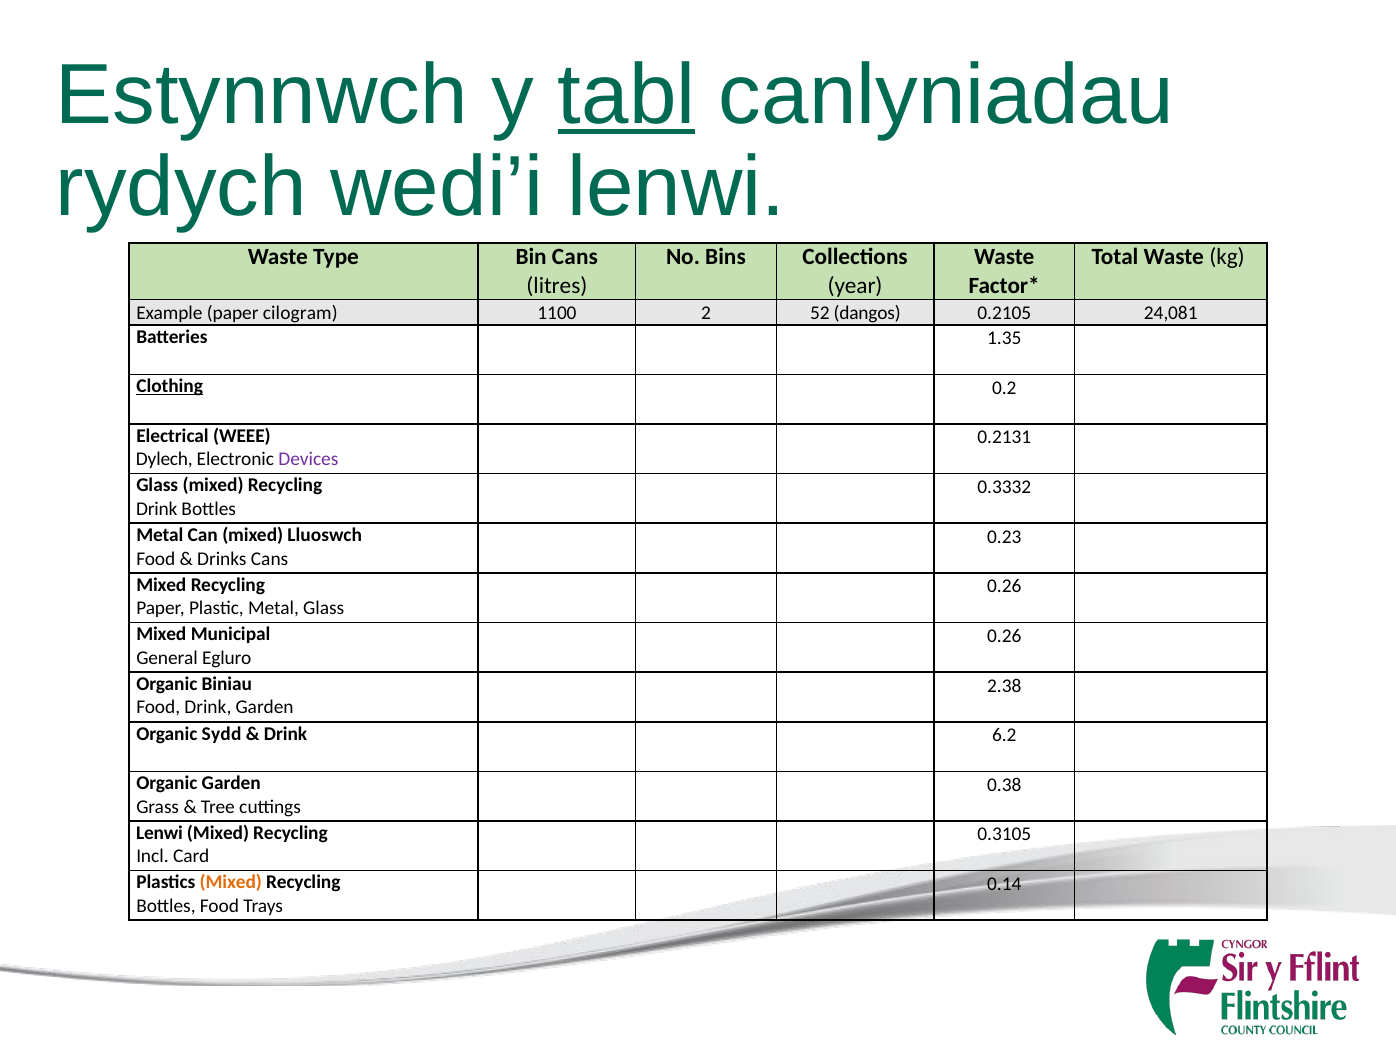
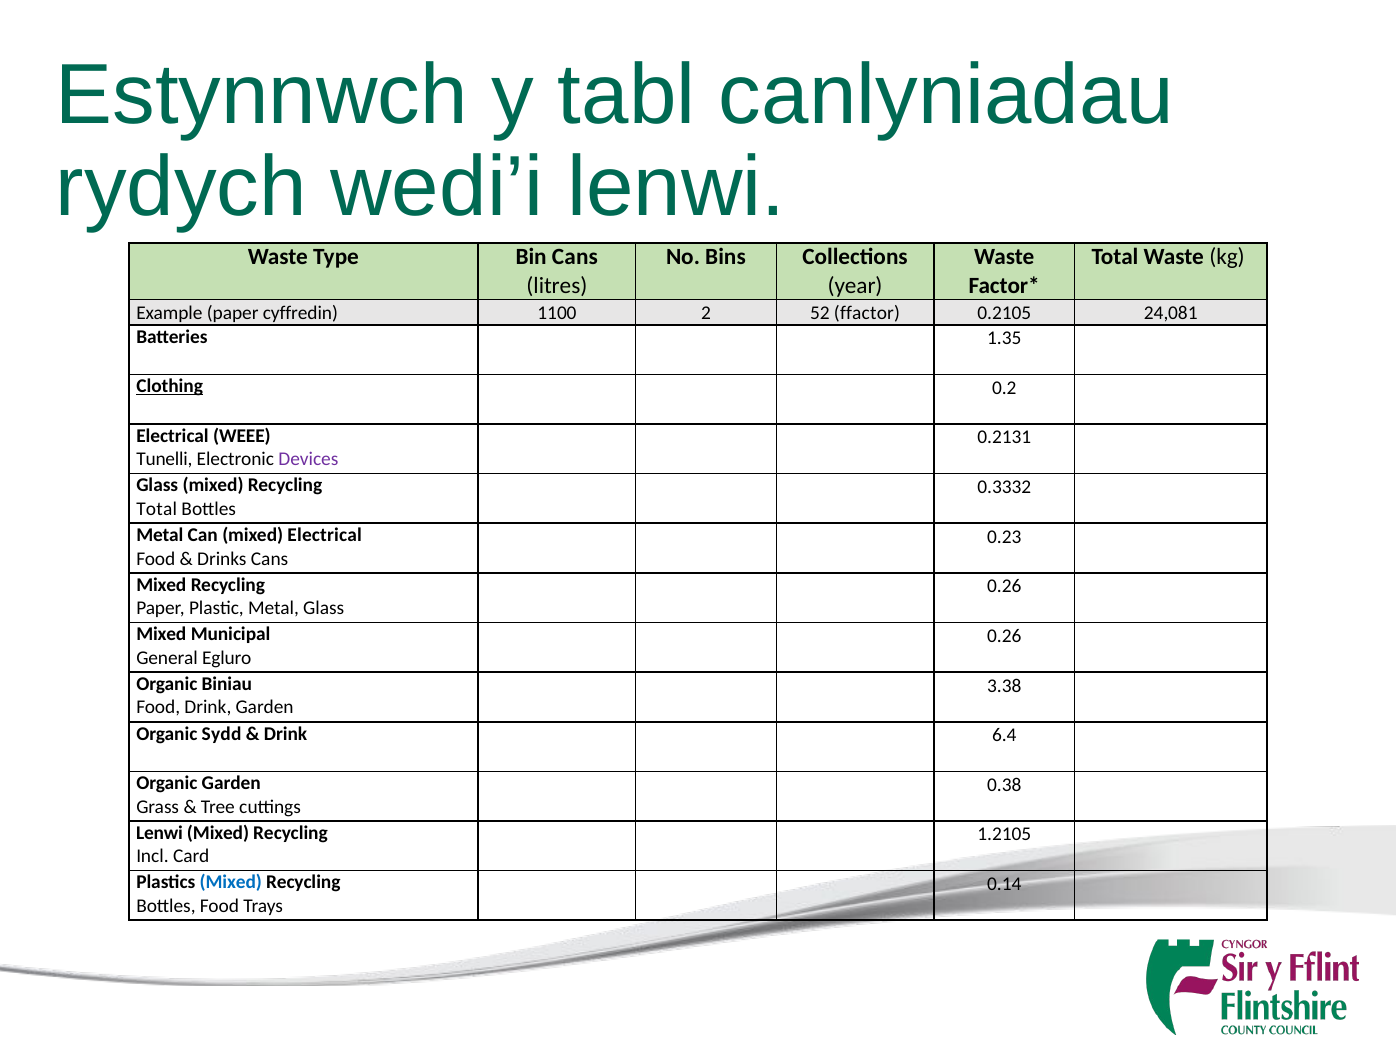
tabl underline: present -> none
cilogram: cilogram -> cyffredin
dangos: dangos -> ffactor
Dylech: Dylech -> Tunelli
Drink at (157, 509): Drink -> Total
mixed Lluoswch: Lluoswch -> Electrical
2.38: 2.38 -> 3.38
6.2: 6.2 -> 6.4
0.3105: 0.3105 -> 1.2105
Mixed at (231, 883) colour: orange -> blue
